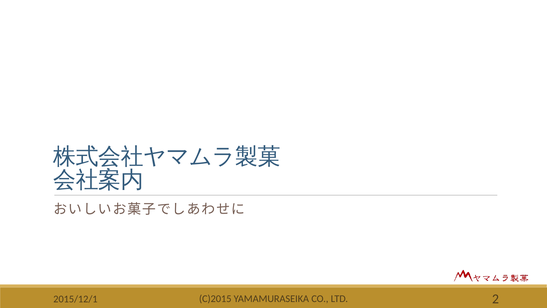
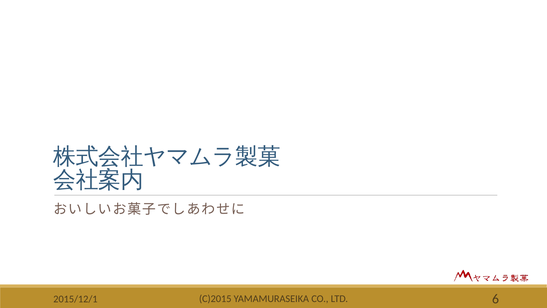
2: 2 -> 6
